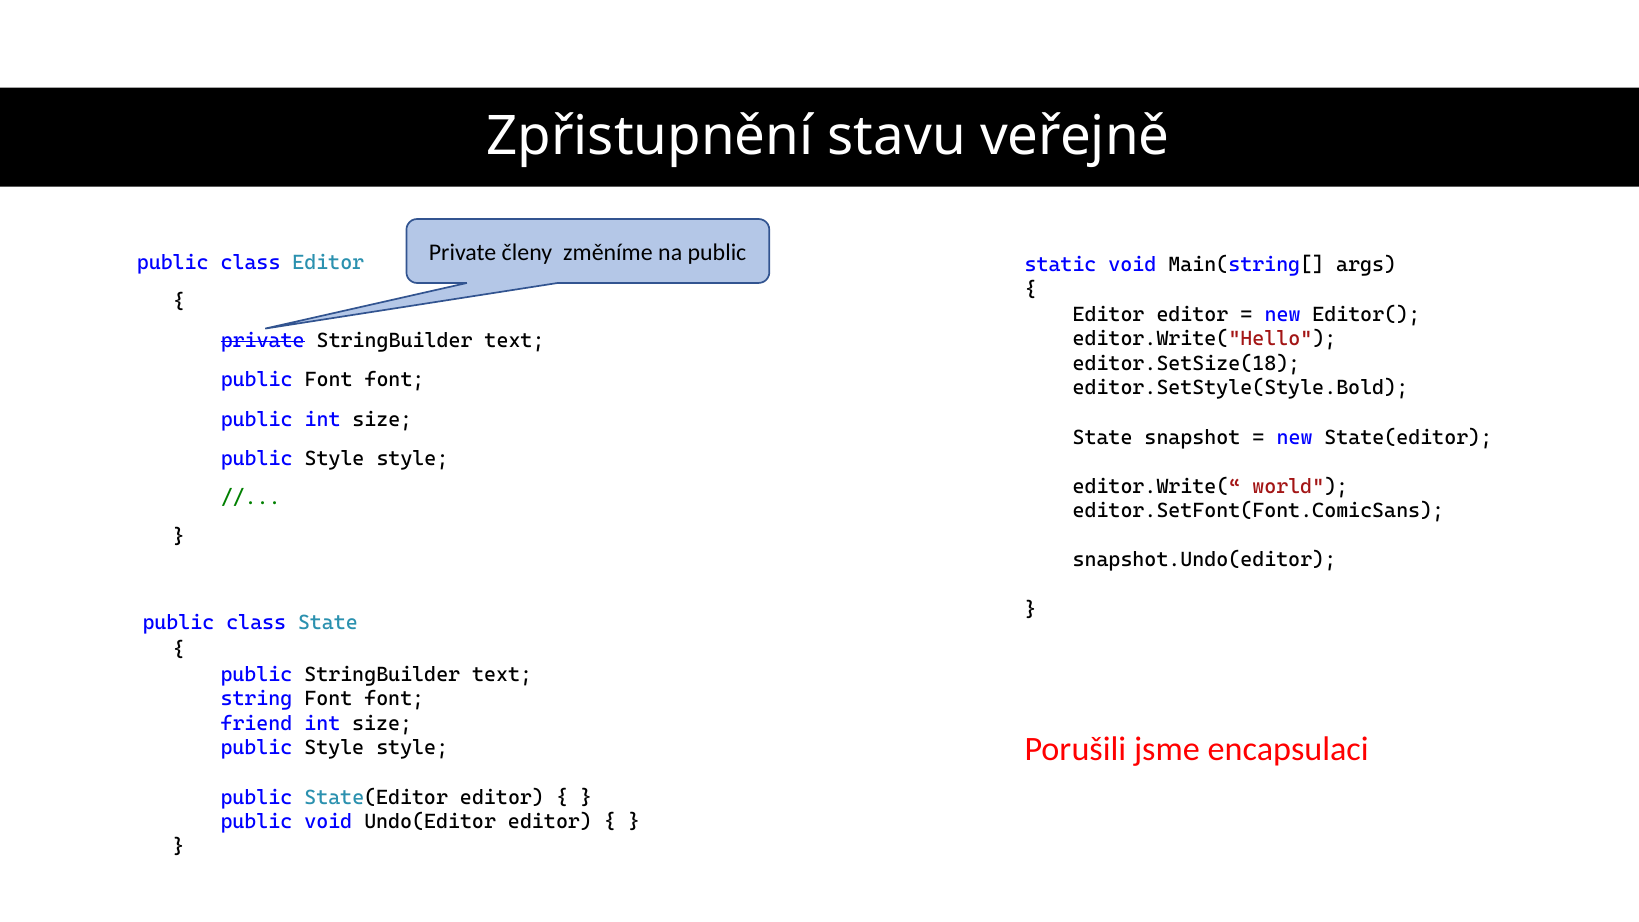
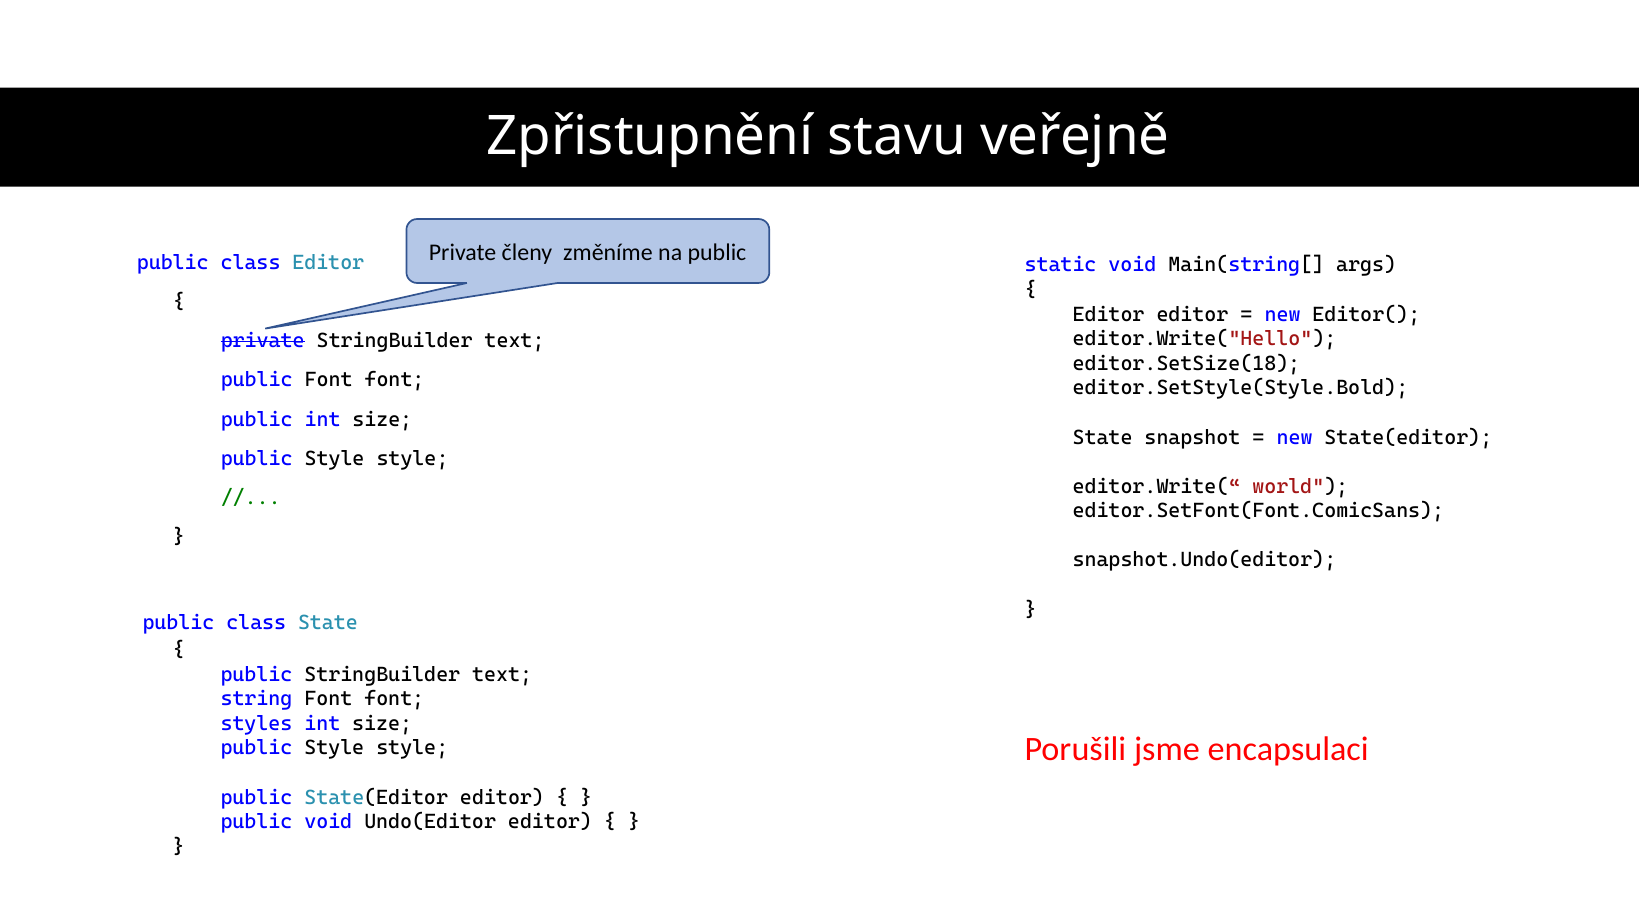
friend: friend -> styles
